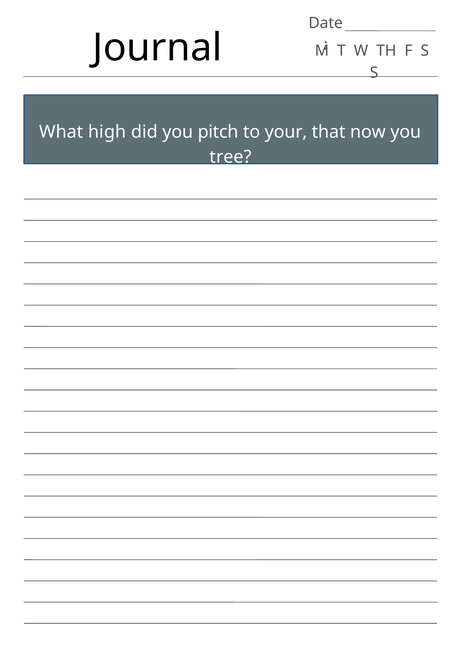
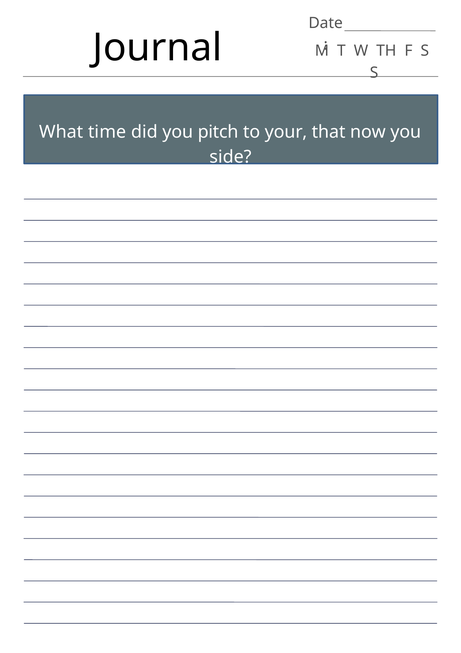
high: high -> time
tree: tree -> side
